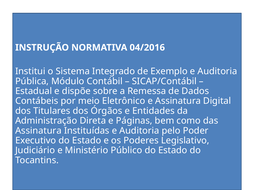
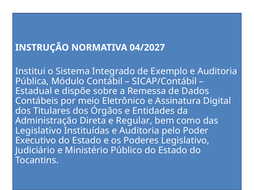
04/2016: 04/2016 -> 04/2027
Páginas: Páginas -> Regular
Assinatura at (38, 131): Assinatura -> Legislativo
